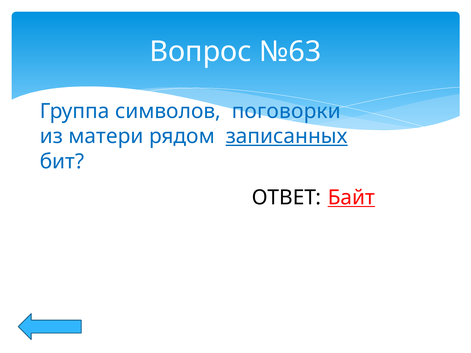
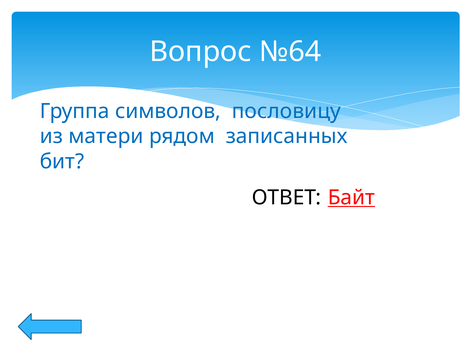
№63: №63 -> №64
поговорки: поговорки -> пословицу
записанных underline: present -> none
